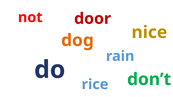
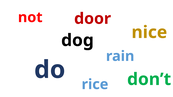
dog colour: orange -> black
